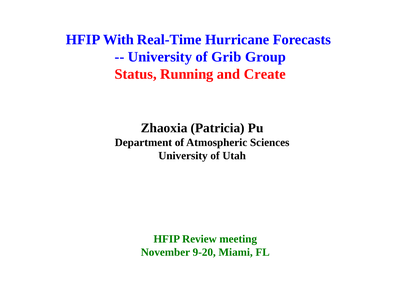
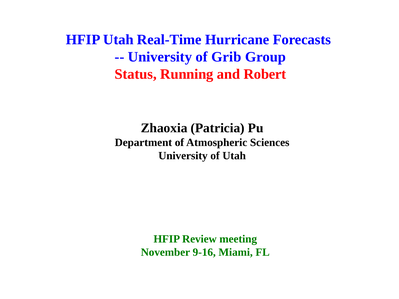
HFIP With: With -> Utah
Create: Create -> Robert
9-20: 9-20 -> 9-16
